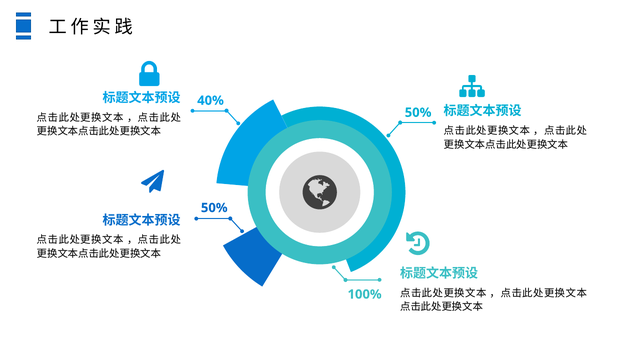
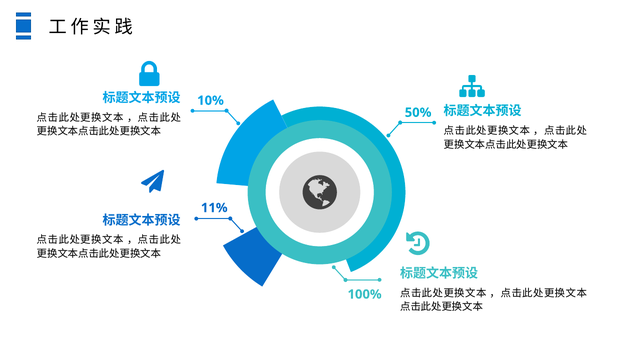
40%: 40% -> 10%
50% at (214, 208): 50% -> 11%
